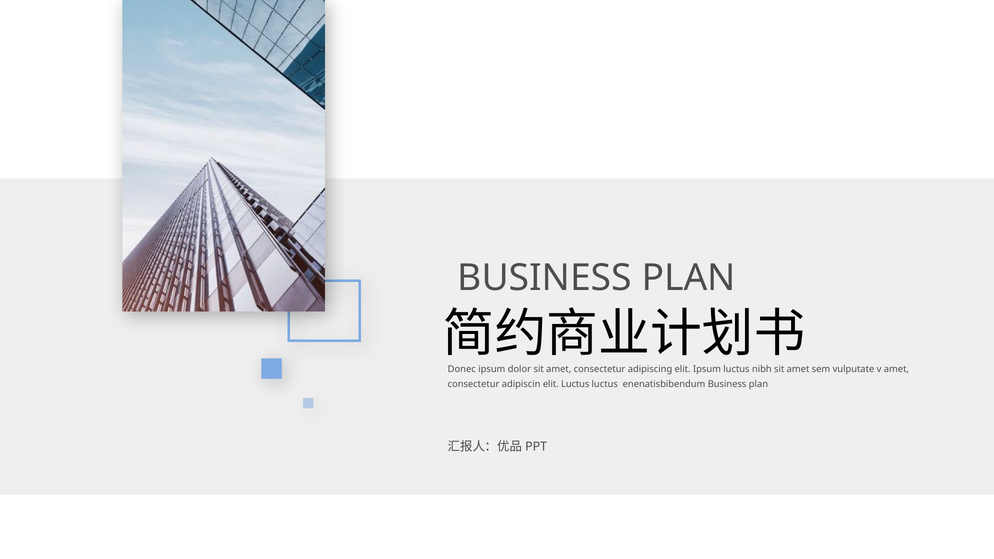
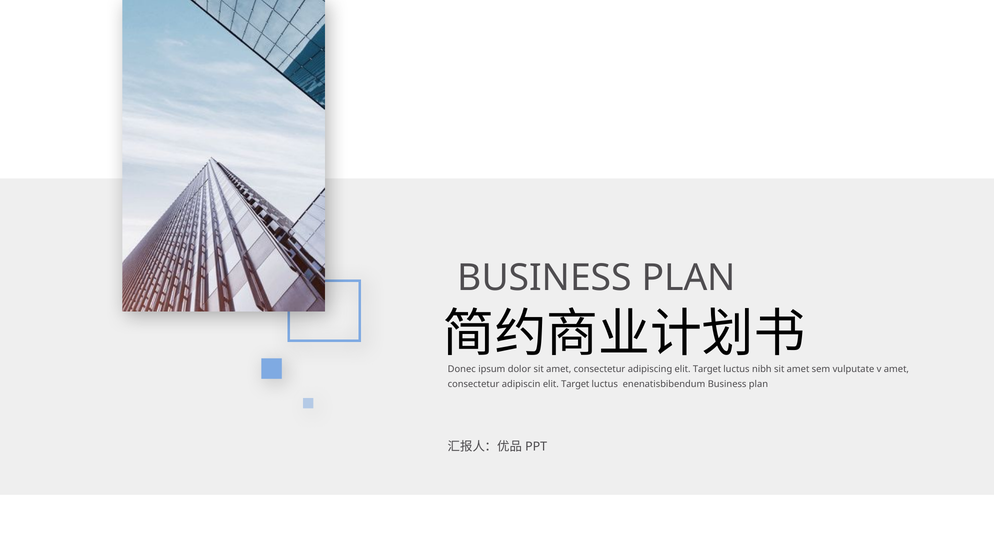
adipiscing elit Ipsum: Ipsum -> Target
adipiscin elit Luctus: Luctus -> Target
